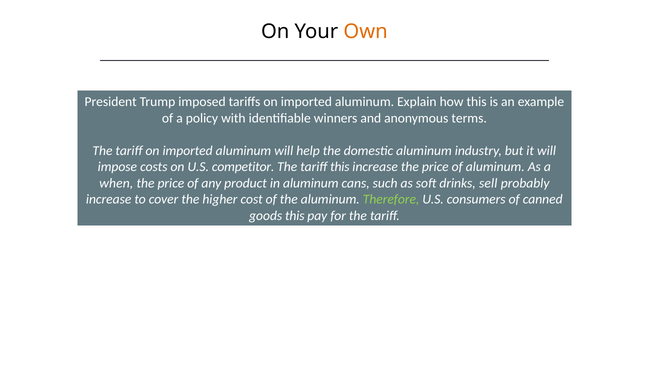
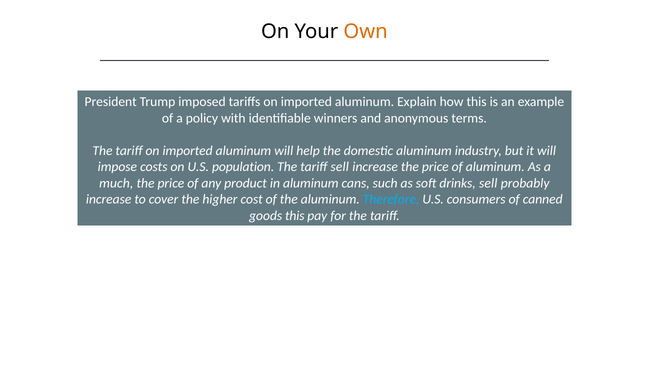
competitor: competitor -> population
tariff this: this -> sell
when: when -> much
Therefore colour: light green -> light blue
